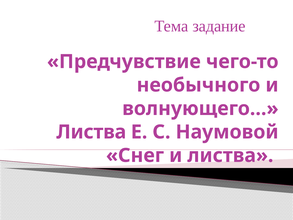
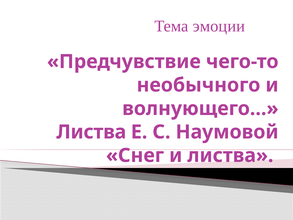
задание: задание -> эмоции
